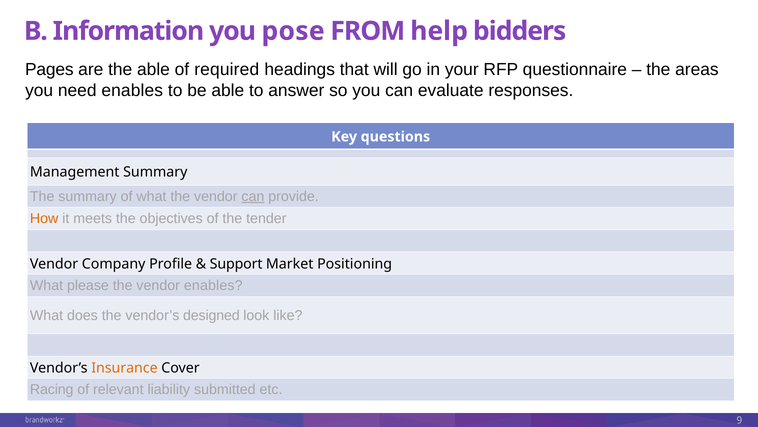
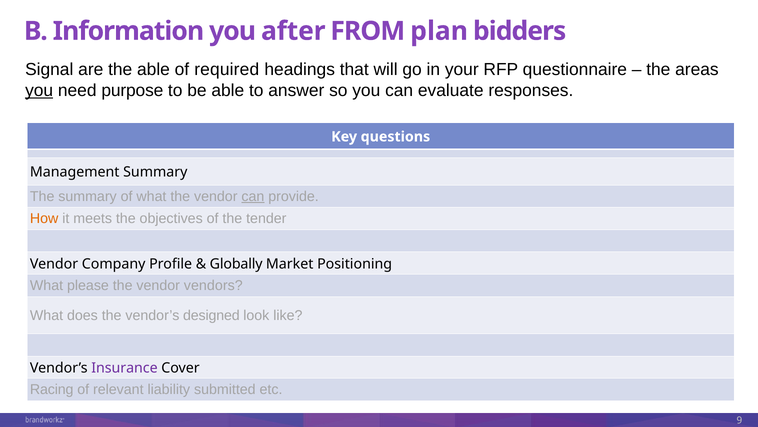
pose: pose -> after
help: help -> plan
Pages: Pages -> Signal
you at (39, 90) underline: none -> present
need enables: enables -> purpose
Support: Support -> Globally
vendor enables: enables -> vendors
Insurance colour: orange -> purple
